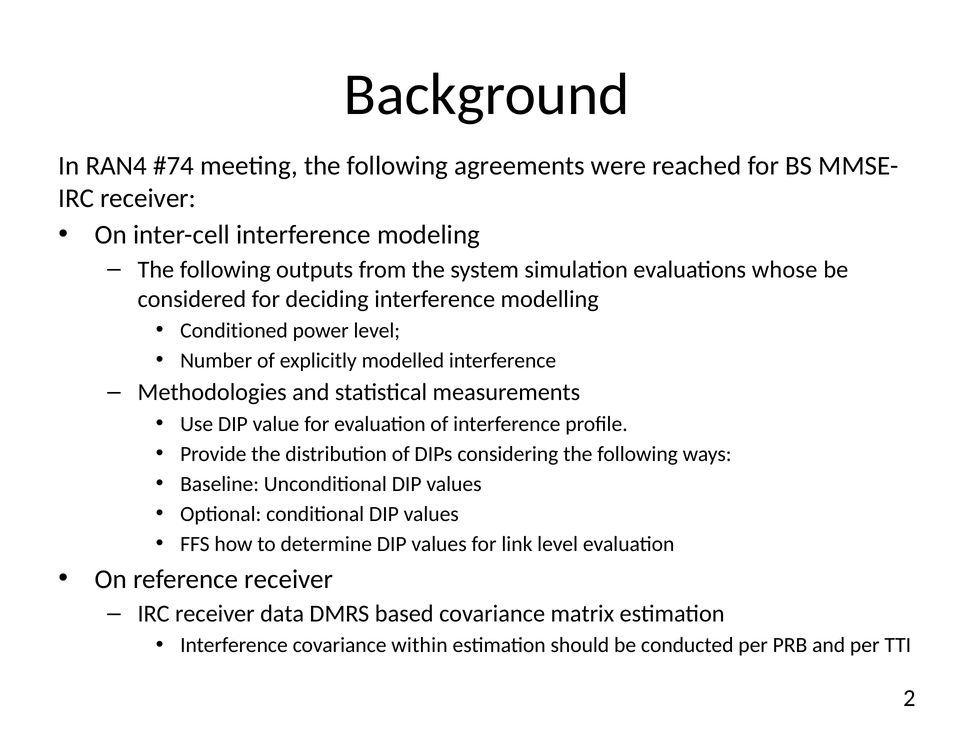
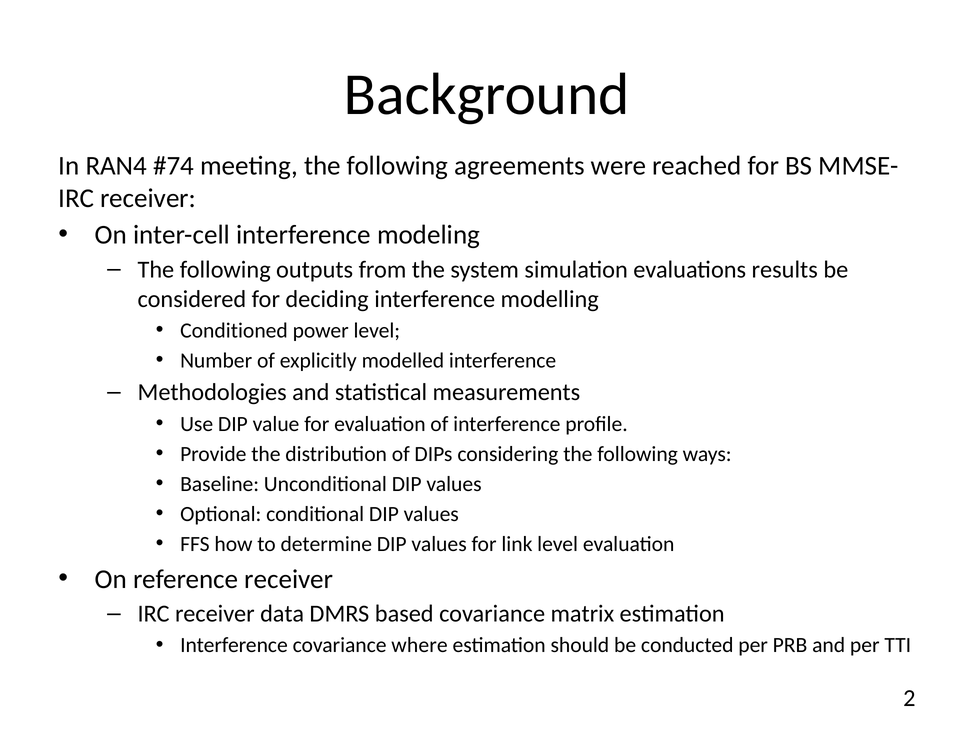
whose: whose -> results
within: within -> where
